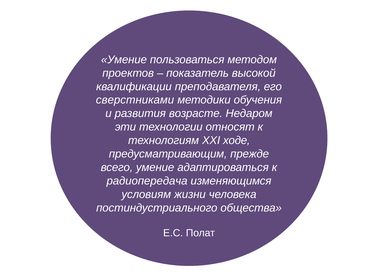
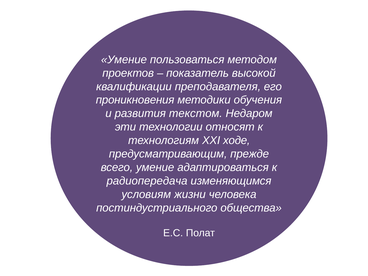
сверстниками: сверстниками -> проникновения
возрасте: возрасте -> текстом
